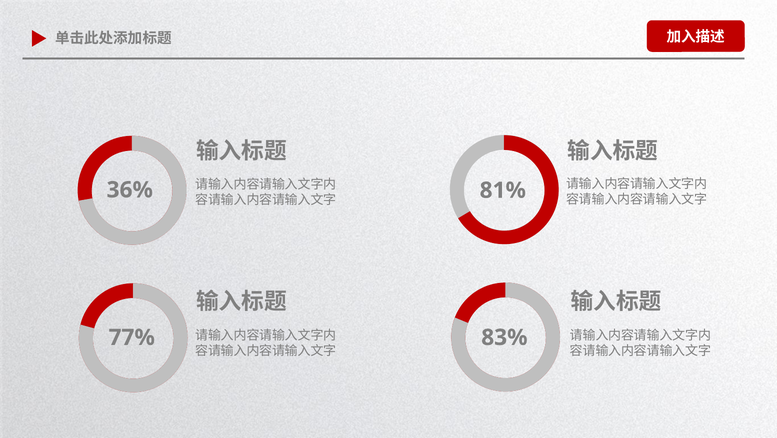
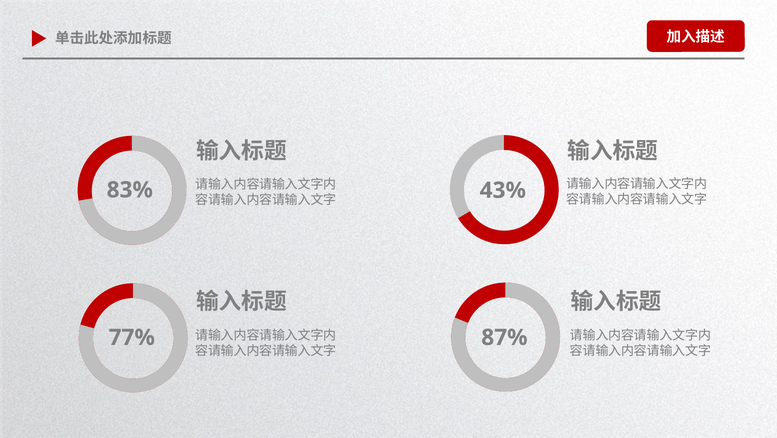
36%: 36% -> 83%
81%: 81% -> 43%
83%: 83% -> 87%
